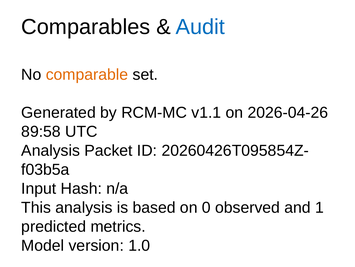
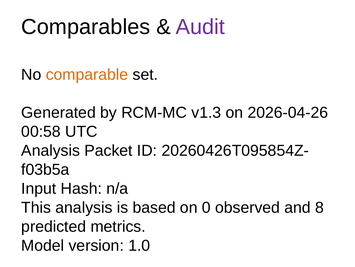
Audit colour: blue -> purple
v1.1: v1.1 -> v1.3
89:58: 89:58 -> 00:58
1: 1 -> 8
